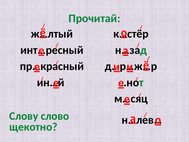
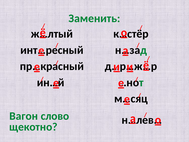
Прочитай: Прочитай -> Заменить
Слову: Слову -> Вагон
